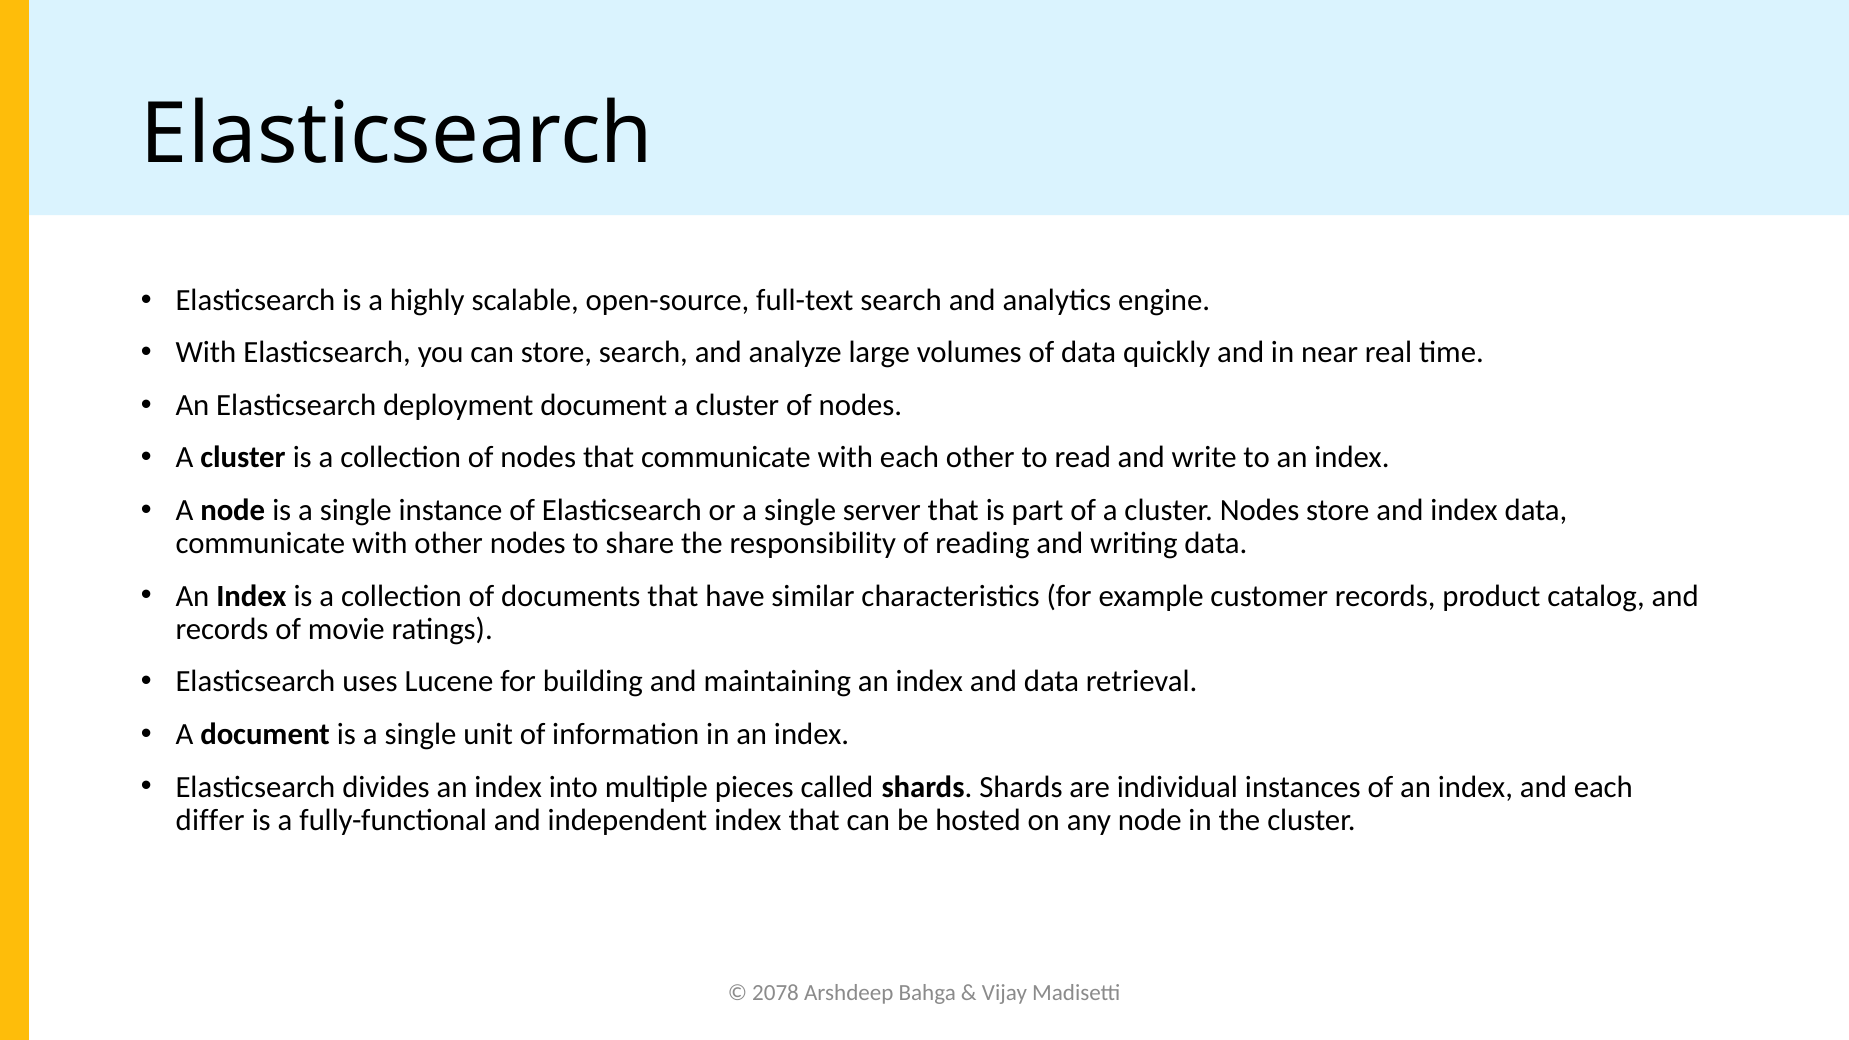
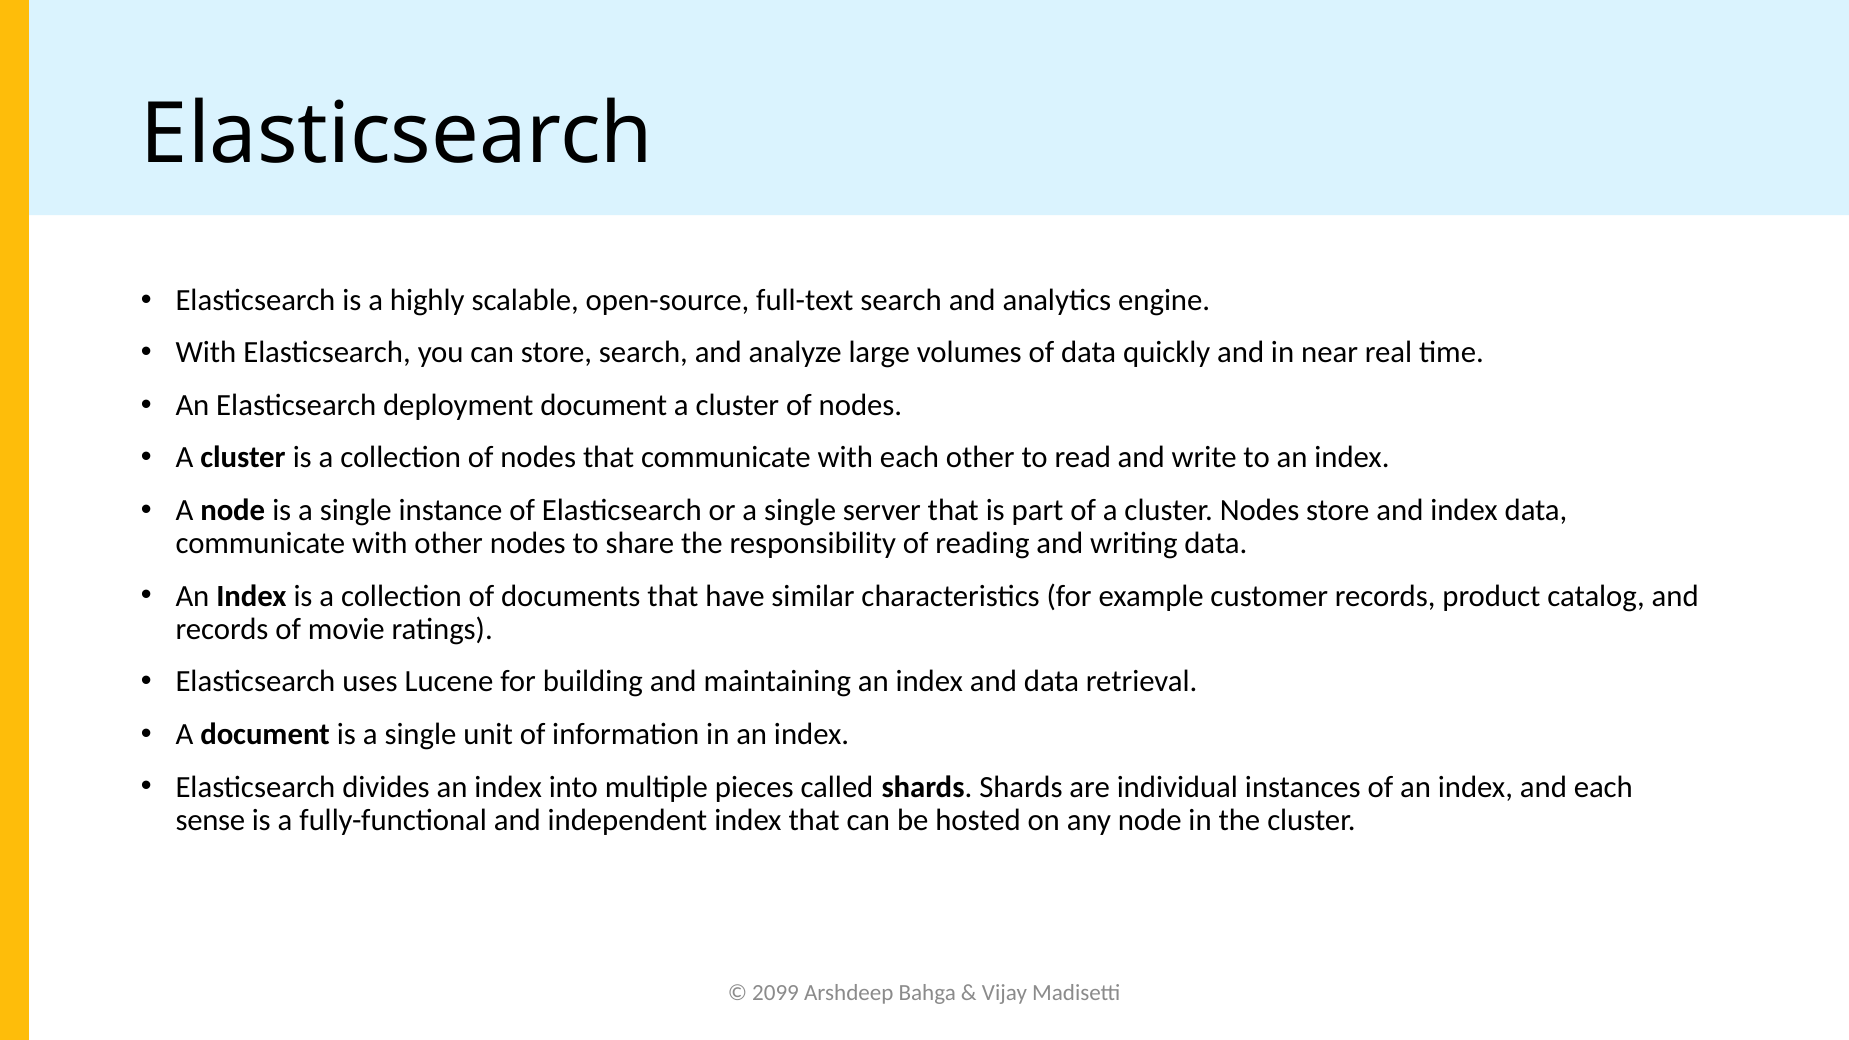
differ: differ -> sense
2078: 2078 -> 2099
